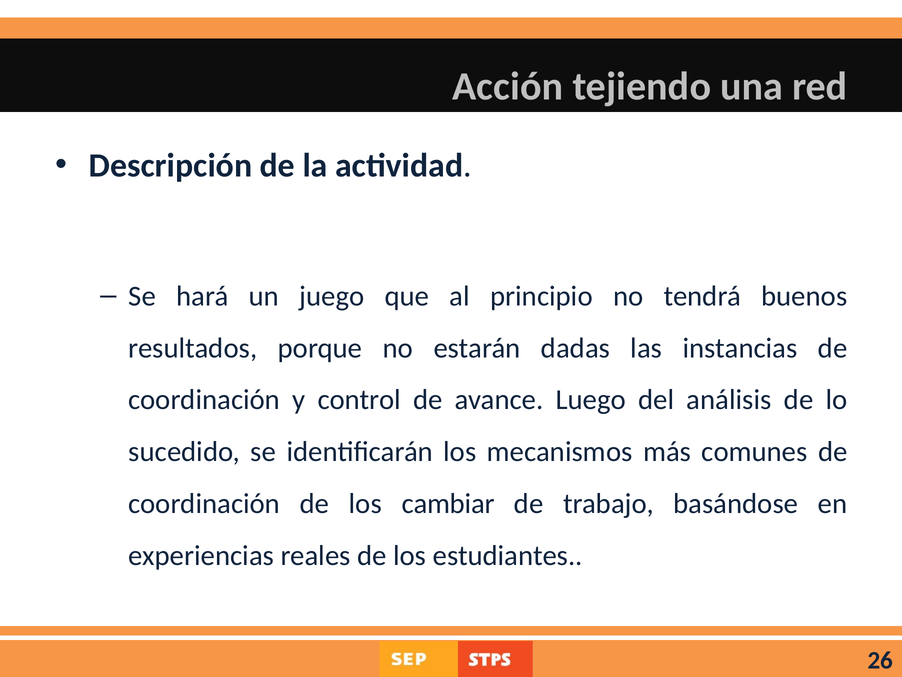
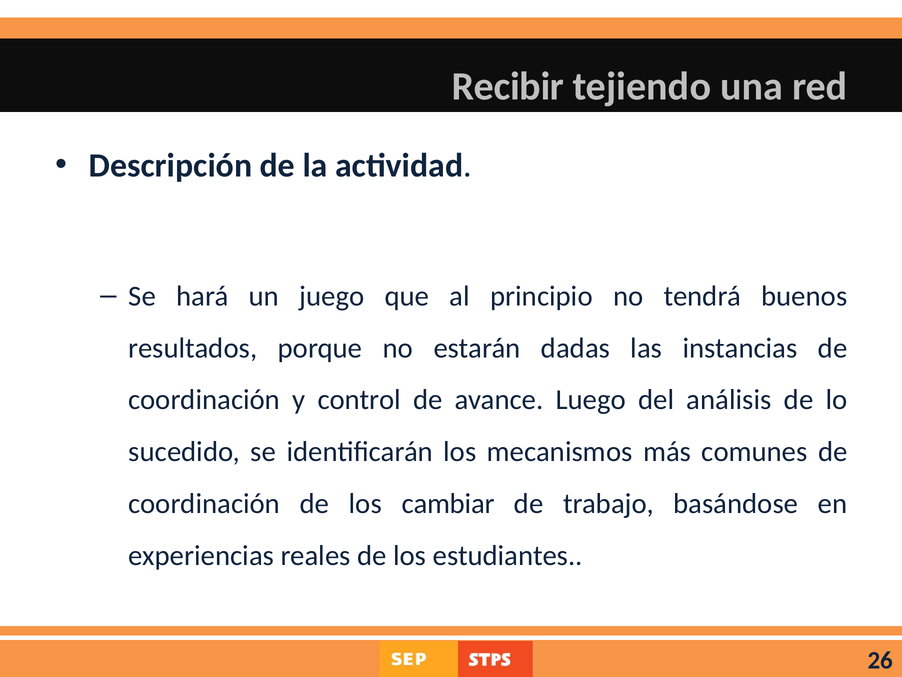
Acción: Acción -> Recibir
